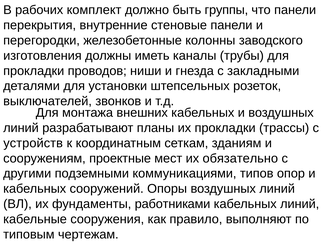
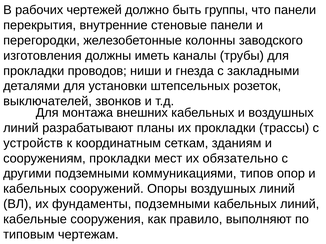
комплект: комплект -> чертежей
сооружениям проектные: проектные -> прокладки
фундаменты работниками: работниками -> подземными
